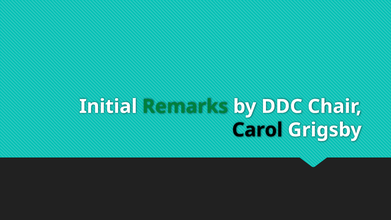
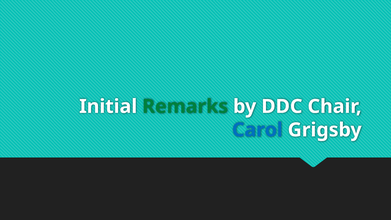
Carol colour: black -> blue
